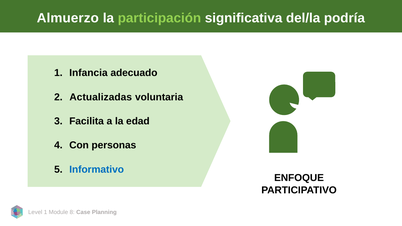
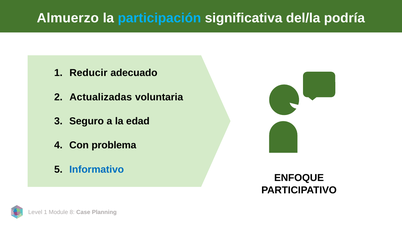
participación colour: light green -> light blue
Infancia: Infancia -> Reducir
Facilita: Facilita -> Seguro
personas: personas -> problema
